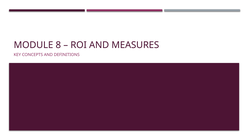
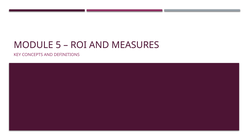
8: 8 -> 5
